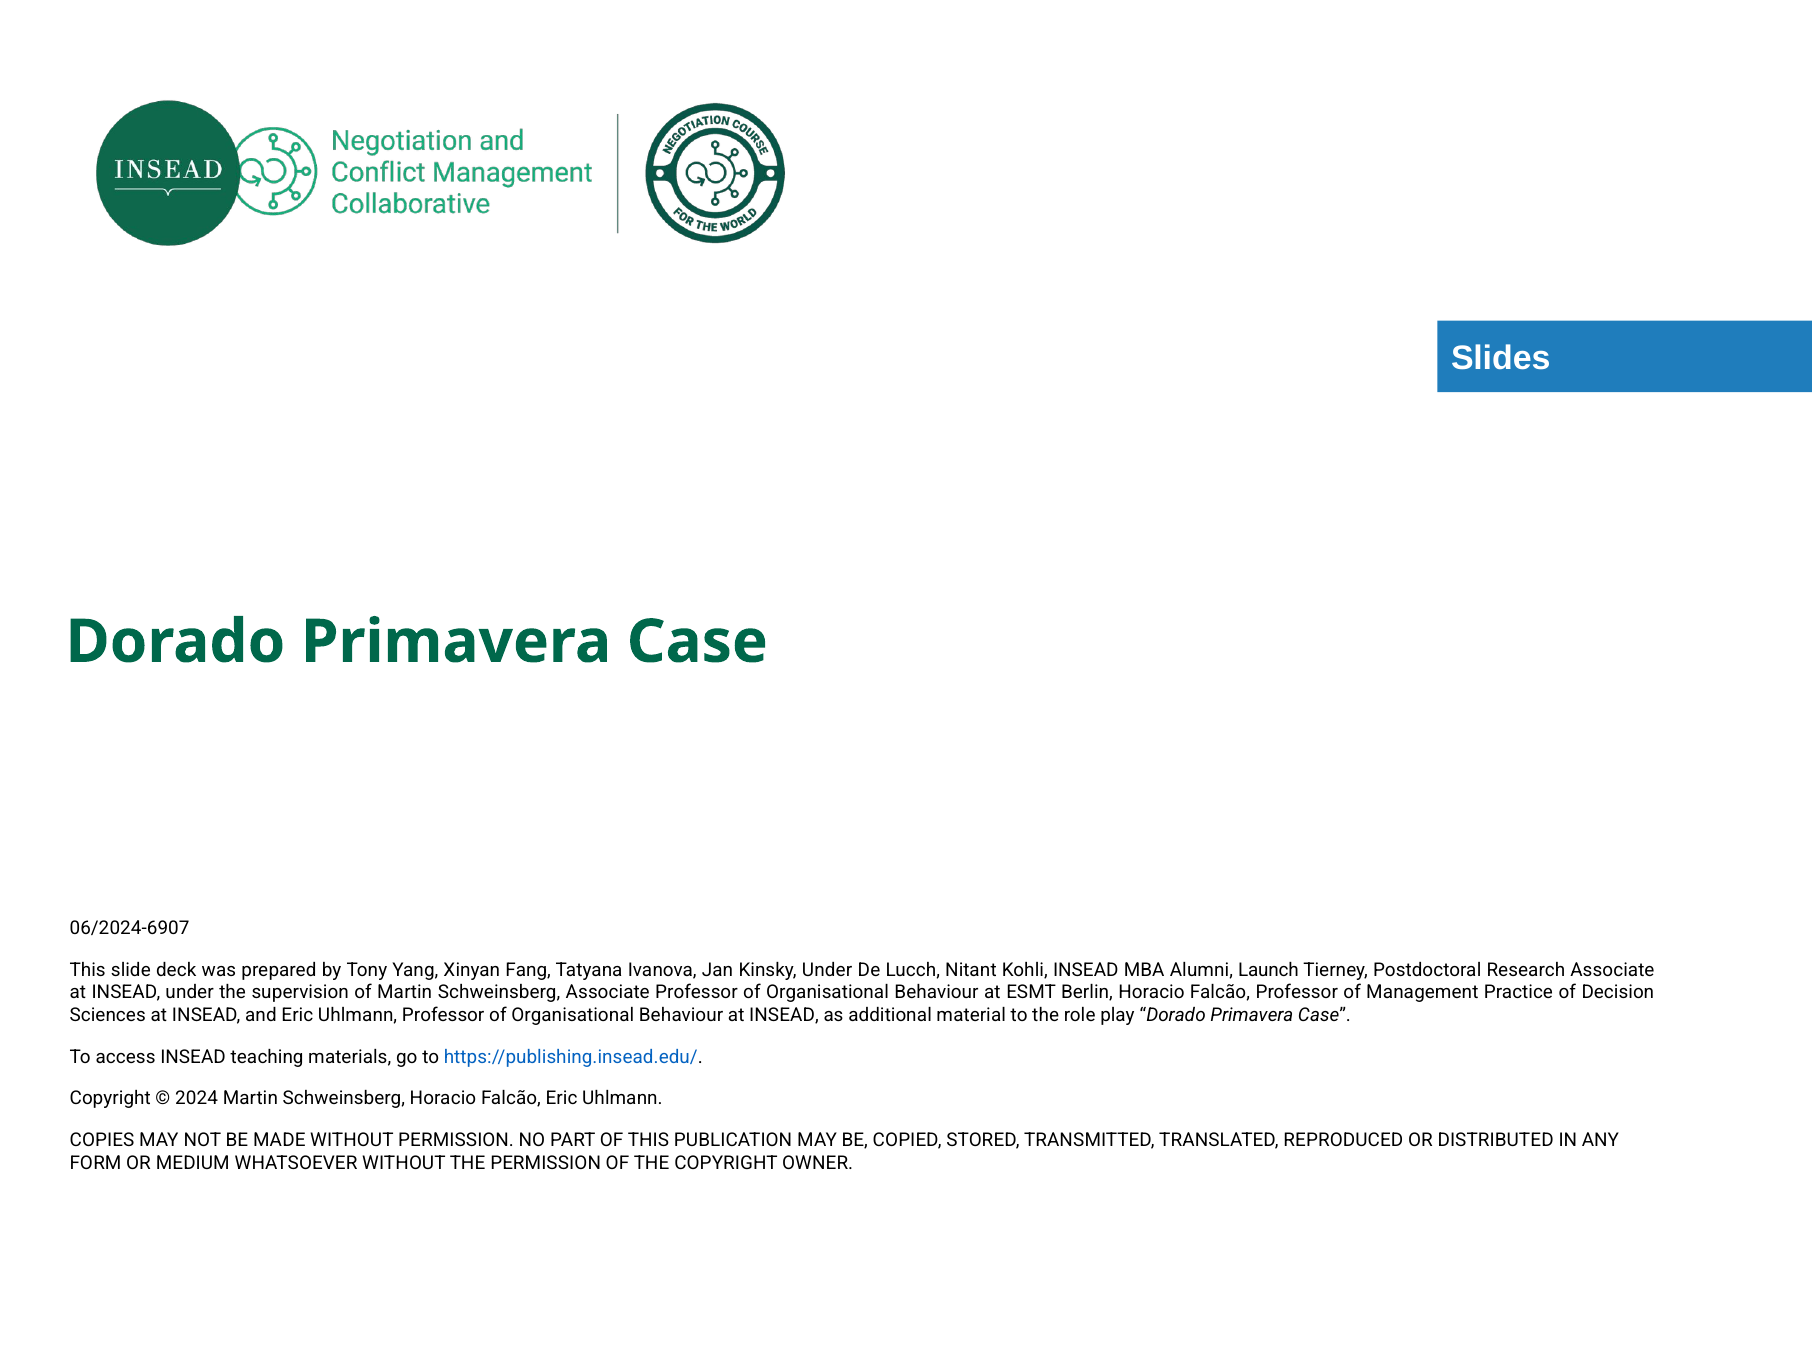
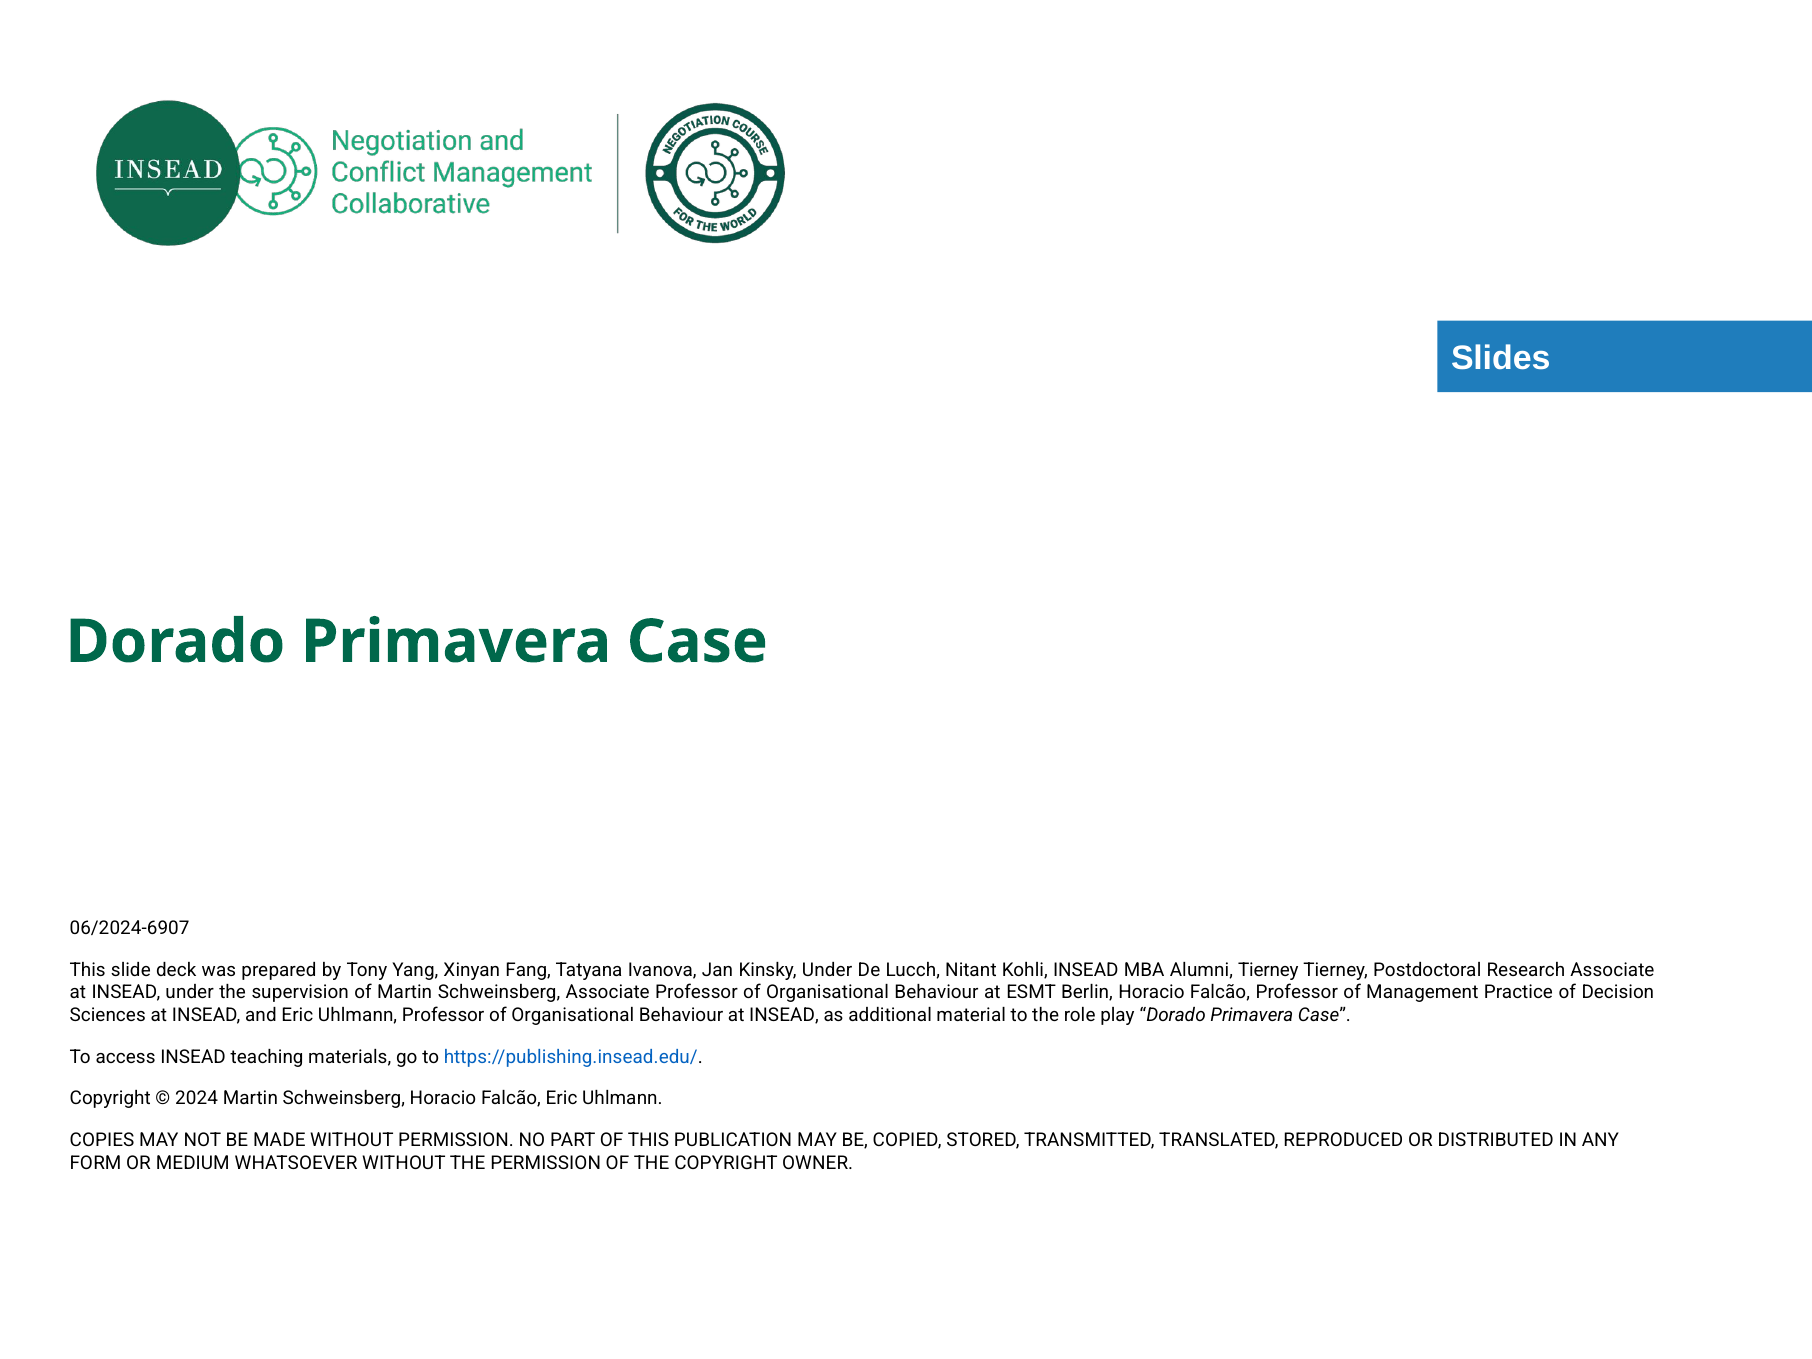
Alumni Launch: Launch -> Tierney
